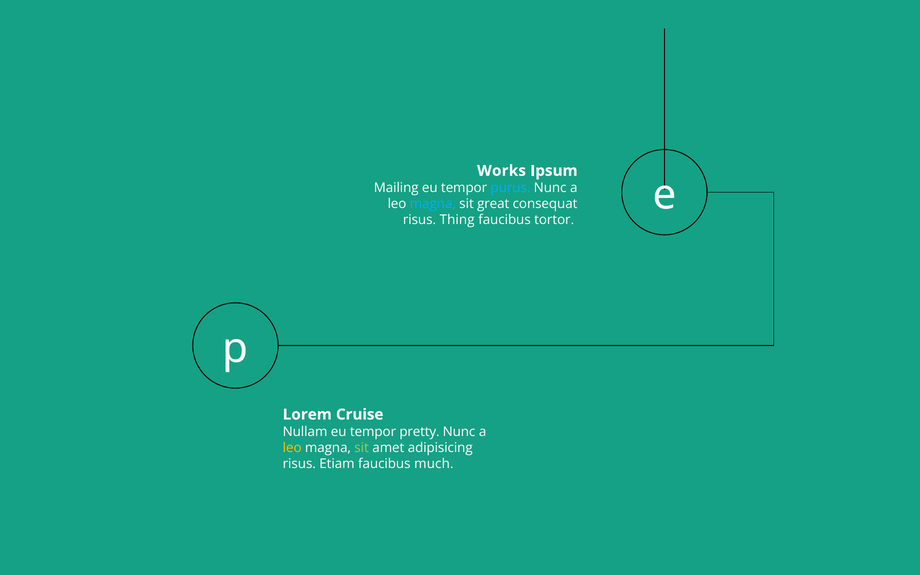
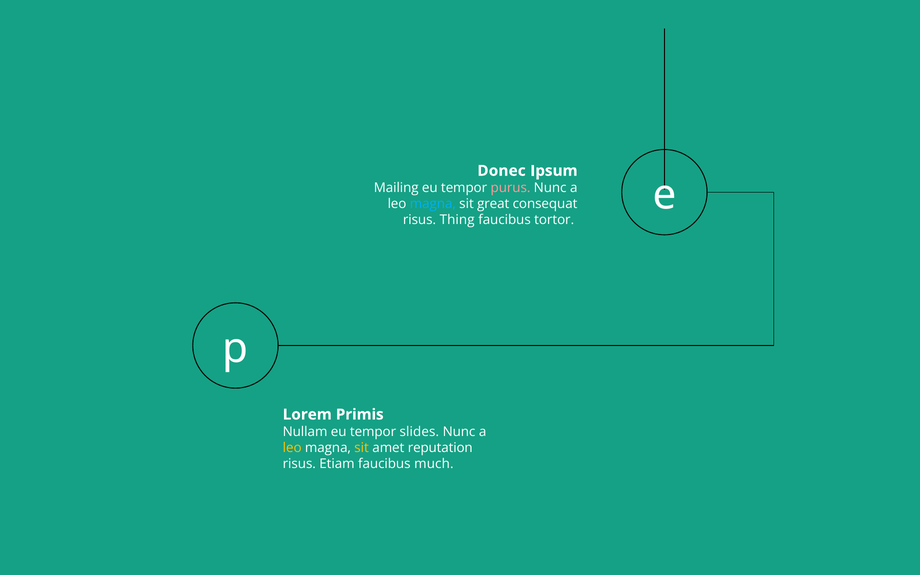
Works: Works -> Donec
purus colour: light blue -> pink
Cruise: Cruise -> Primis
pretty: pretty -> slides
sit at (362, 448) colour: light green -> yellow
adipisicing: adipisicing -> reputation
